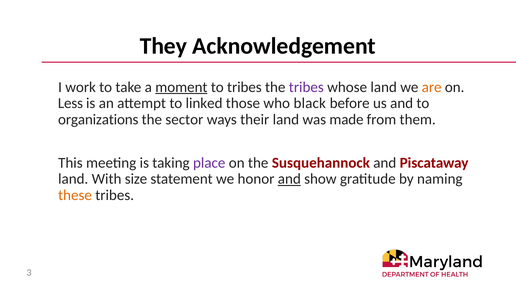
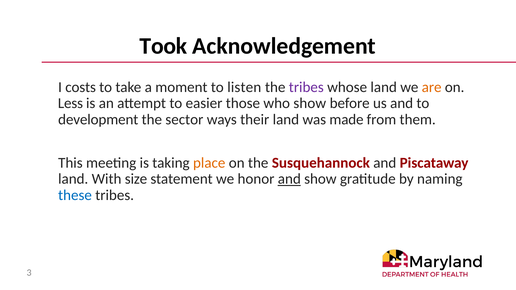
They: They -> Took
work: work -> costs
moment underline: present -> none
to tribes: tribes -> listen
linked: linked -> easier
who black: black -> show
organizations: organizations -> development
place colour: purple -> orange
these colour: orange -> blue
